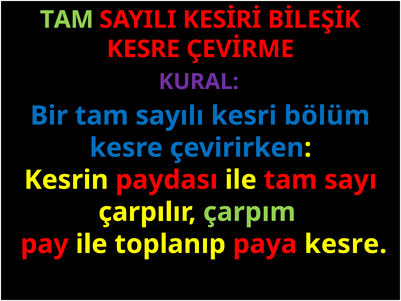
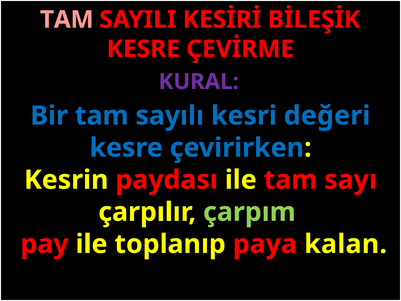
TAM at (67, 20) colour: light green -> pink
bölüm: bölüm -> değeri
paya kesre: kesre -> kalan
